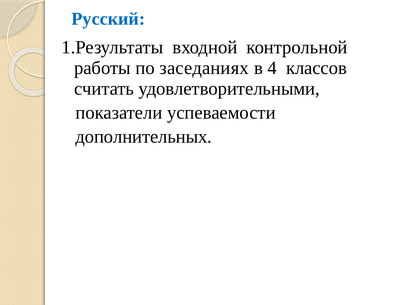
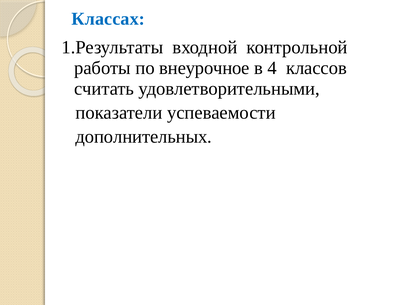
Русский: Русский -> Классах
заседаниях: заседаниях -> внеурочное
